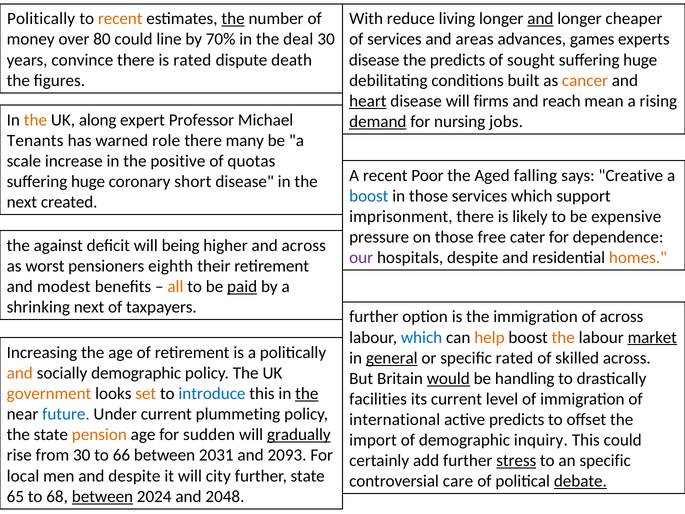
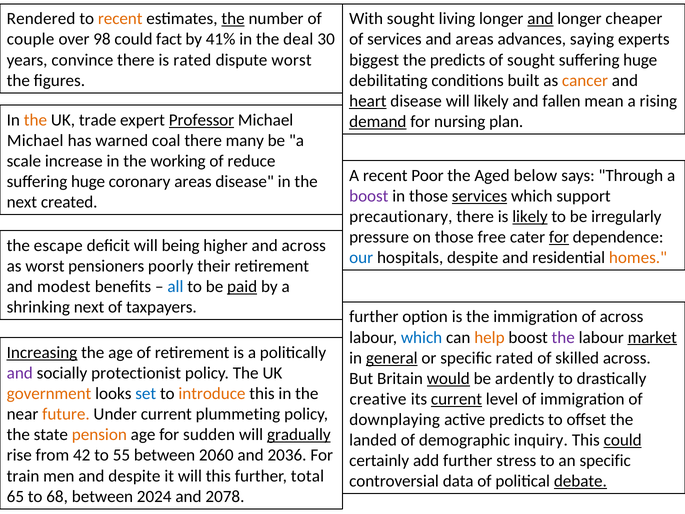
Politically at (41, 19): Politically -> Rendered
With reduce: reduce -> sought
money: money -> couple
80: 80 -> 98
line: line -> fact
70%: 70% -> 41%
games: games -> saying
dispute death: death -> worst
disease at (374, 60): disease -> biggest
will firms: firms -> likely
reach: reach -> fallen
along: along -> trade
Professor underline: none -> present
jobs: jobs -> plan
Tenants at (35, 140): Tenants -> Michael
role: role -> coal
positive: positive -> working
quotas: quotas -> reduce
falling: falling -> below
Creative: Creative -> Through
coronary short: short -> areas
boost at (369, 196) colour: blue -> purple
services at (480, 196) underline: none -> present
imprisonment: imprisonment -> precautionary
likely at (530, 216) underline: none -> present
expensive: expensive -> irregularly
for at (559, 237) underline: none -> present
against: against -> escape
our colour: purple -> blue
eighth: eighth -> poorly
all colour: orange -> blue
the at (563, 337) colour: orange -> purple
Increasing underline: none -> present
and at (20, 373) colour: orange -> purple
socially demographic: demographic -> protectionist
handling: handling -> ardently
set colour: orange -> blue
introduce colour: blue -> orange
the at (307, 393) underline: present -> none
facilities: facilities -> creative
current at (456, 399) underline: none -> present
future colour: blue -> orange
international: international -> downplaying
import: import -> landed
could at (623, 440) underline: none -> present
from 30: 30 -> 42
66: 66 -> 55
2031: 2031 -> 2060
2093: 2093 -> 2036
stress underline: present -> none
local: local -> train
will city: city -> this
further state: state -> total
care: care -> data
between at (102, 496) underline: present -> none
2048: 2048 -> 2078
